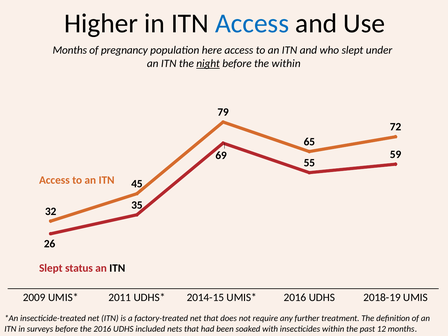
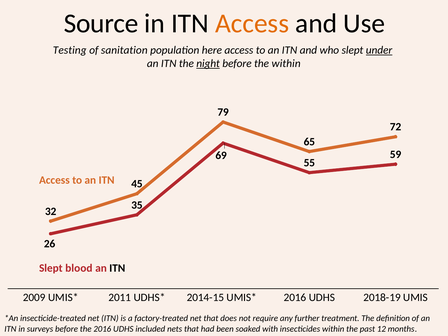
Higher: Higher -> Source
Access at (252, 23) colour: blue -> orange
Months at (70, 50): Months -> Testing
pregnancy: pregnancy -> sanitation
under underline: none -> present
status: status -> blood
